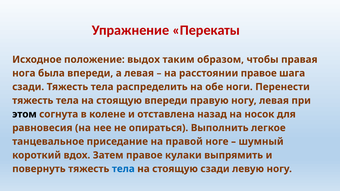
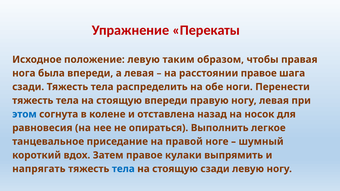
положение выдох: выдох -> левую
этом colour: black -> blue
повернуть: повернуть -> напрягать
